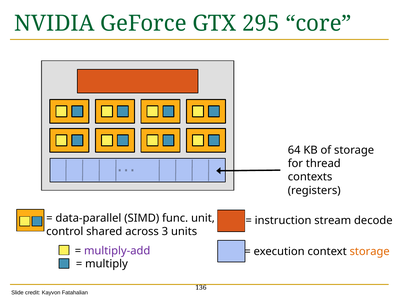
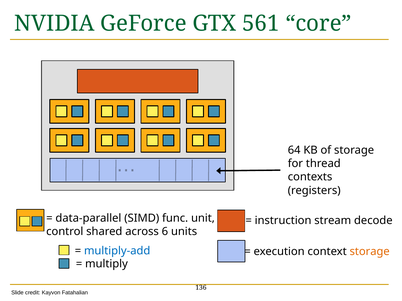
295: 295 -> 561
3: 3 -> 6
multiply-add colour: purple -> blue
